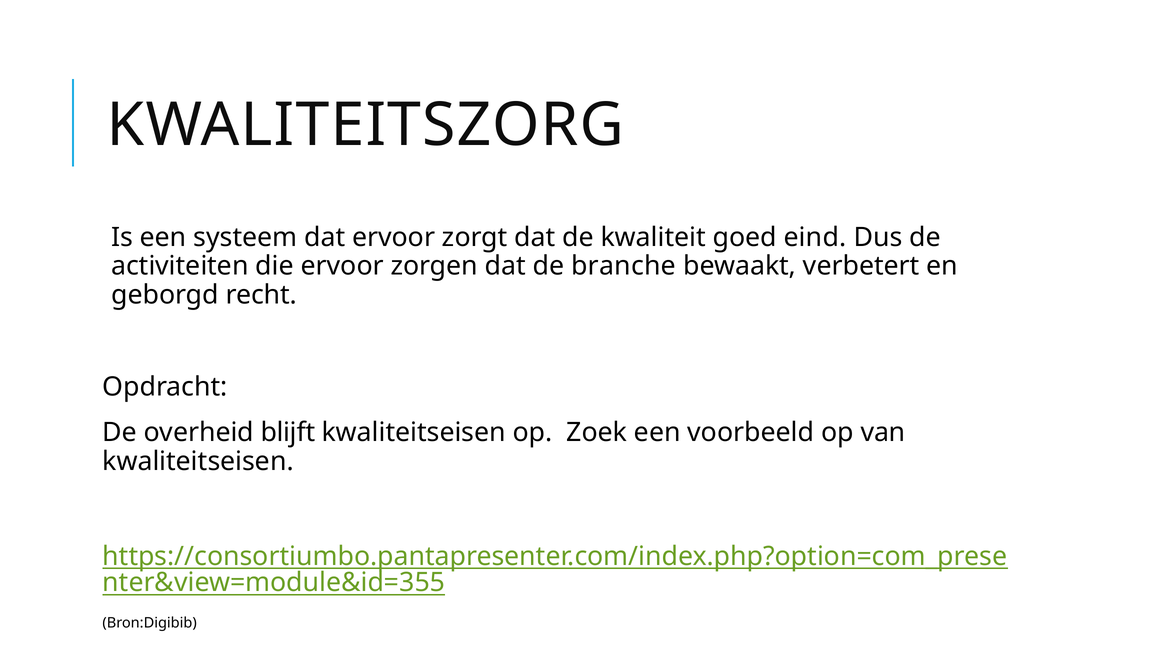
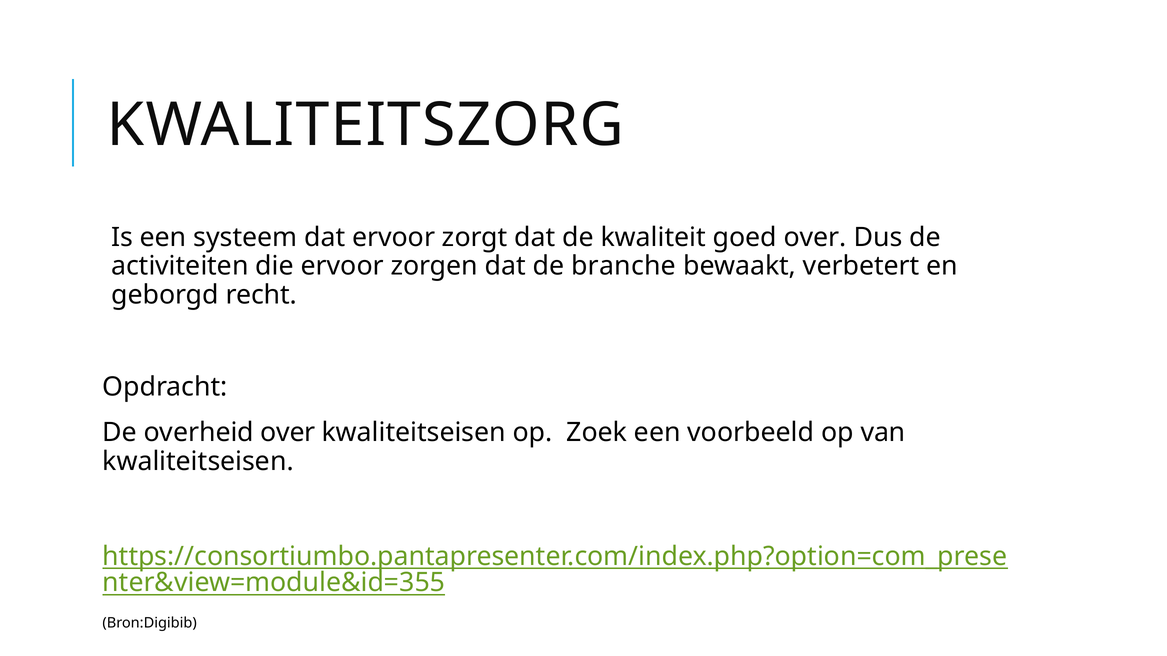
goed eind: eind -> over
overheid blijft: blijft -> over
